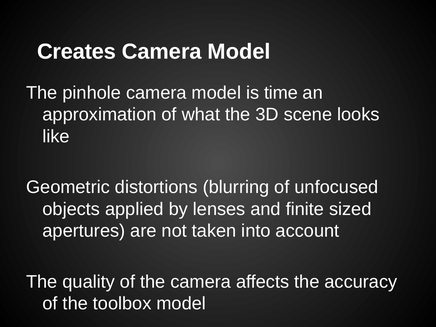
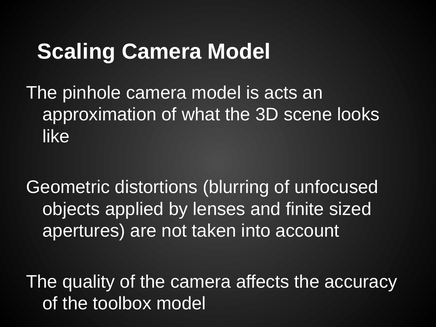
Creates: Creates -> Scaling
time: time -> acts
